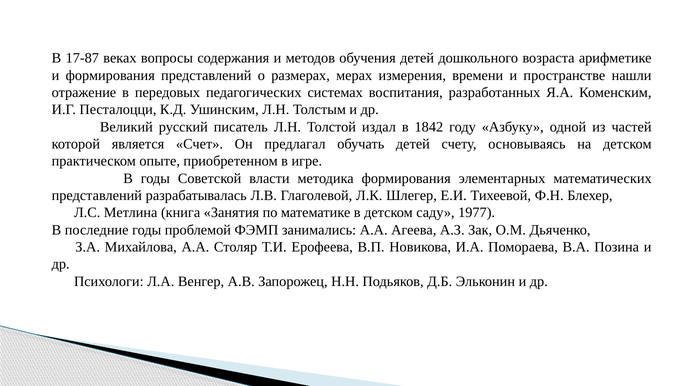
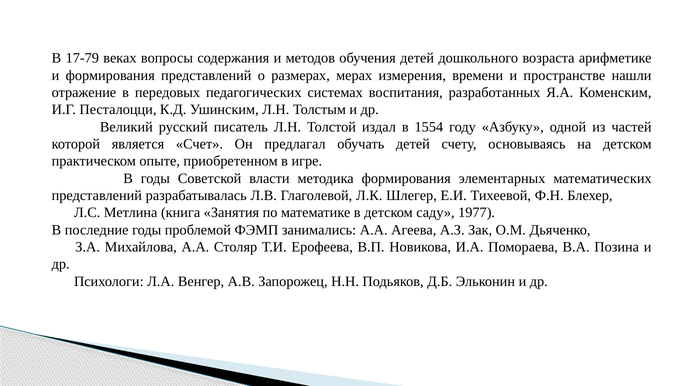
17-87: 17-87 -> 17-79
1842: 1842 -> 1554
